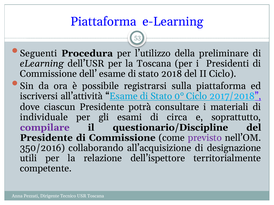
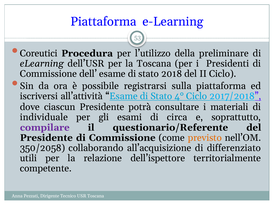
Seguenti: Seguenti -> Coreutici
0°: 0° -> 4°
questionario/Discipline: questionario/Discipline -> questionario/Referente
previsto colour: purple -> orange
350/2016: 350/2016 -> 350/2058
designazione: designazione -> differenziato
